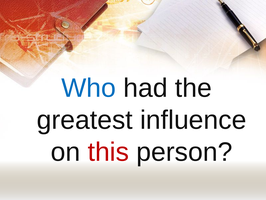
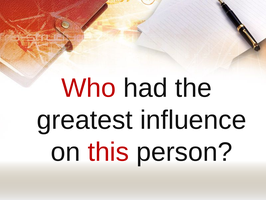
Who colour: blue -> red
